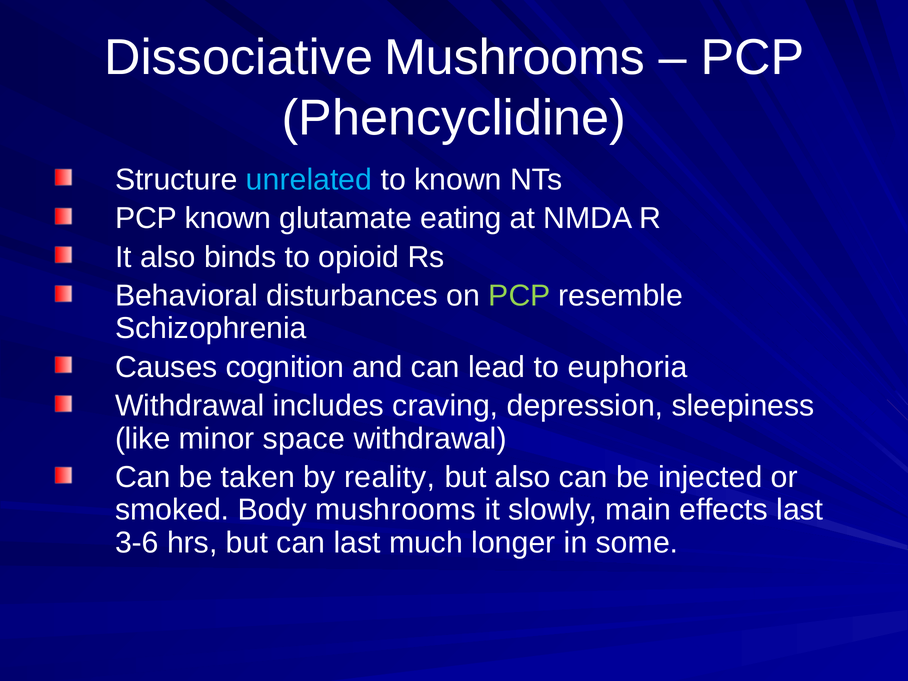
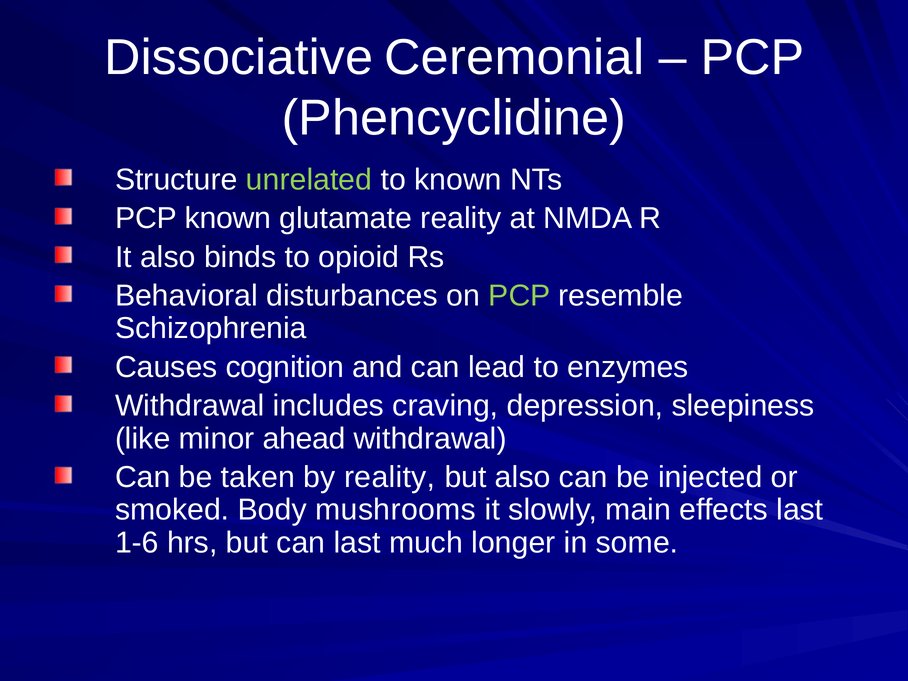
Dissociative Mushrooms: Mushrooms -> Ceremonial
unrelated colour: light blue -> light green
glutamate eating: eating -> reality
euphoria: euphoria -> enzymes
space: space -> ahead
3-6: 3-6 -> 1-6
